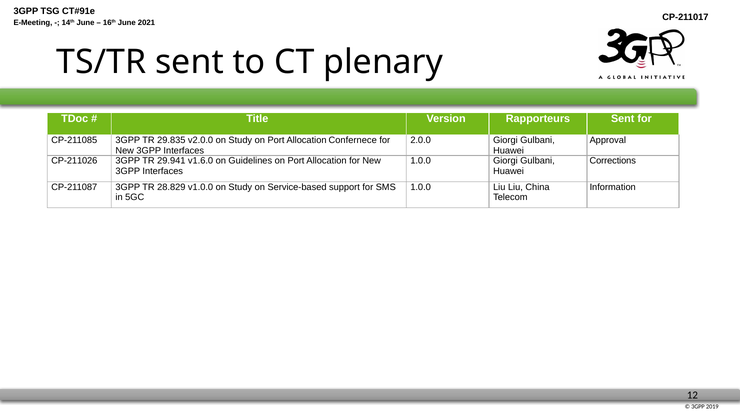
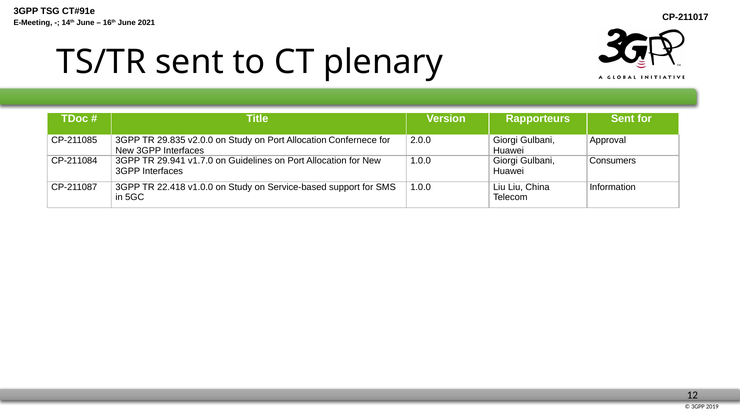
CP-211026: CP-211026 -> CP-211084
v1.6.0: v1.6.0 -> v1.7.0
Corrections: Corrections -> Consumers
28.829: 28.829 -> 22.418
